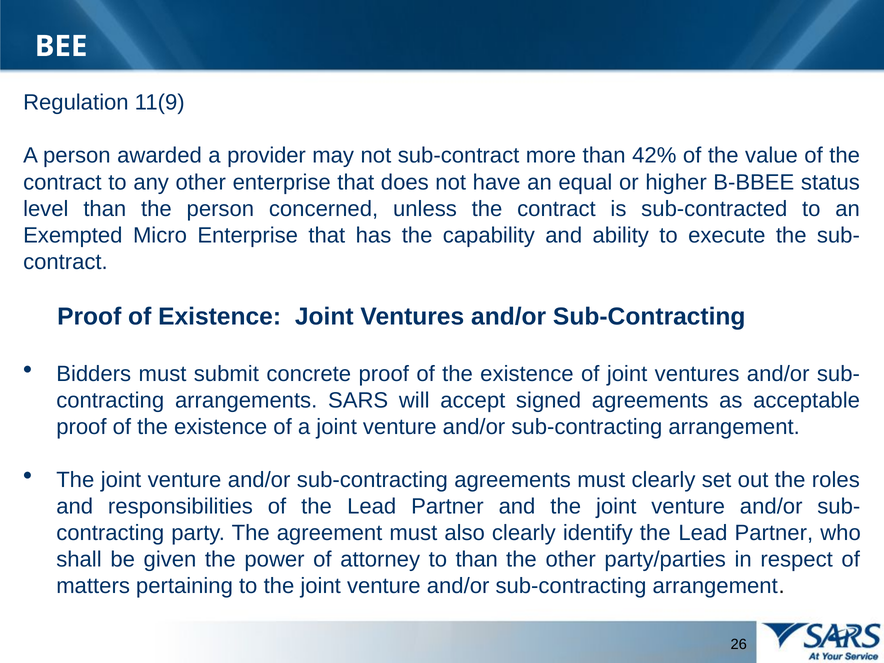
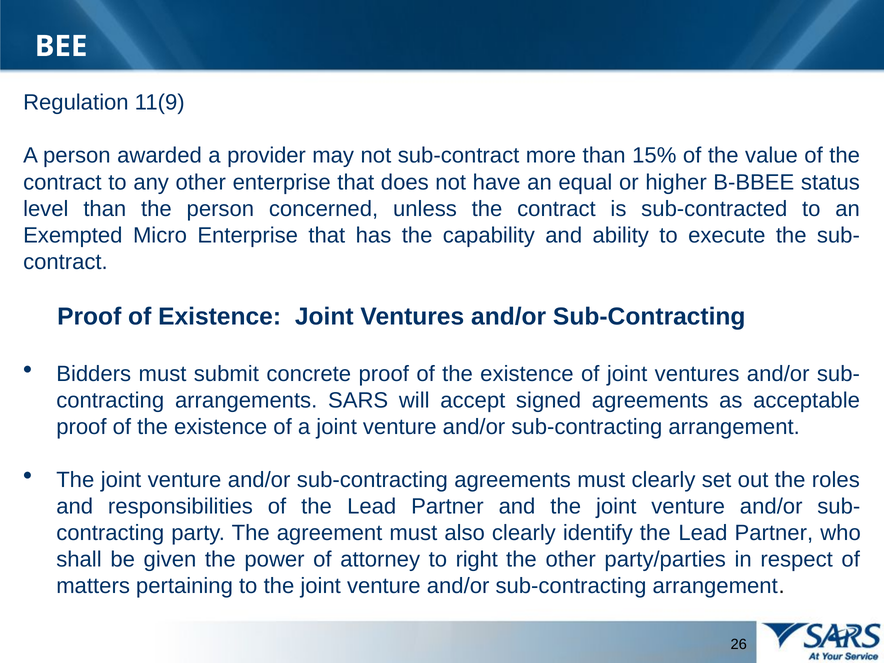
42%: 42% -> 15%
to than: than -> right
